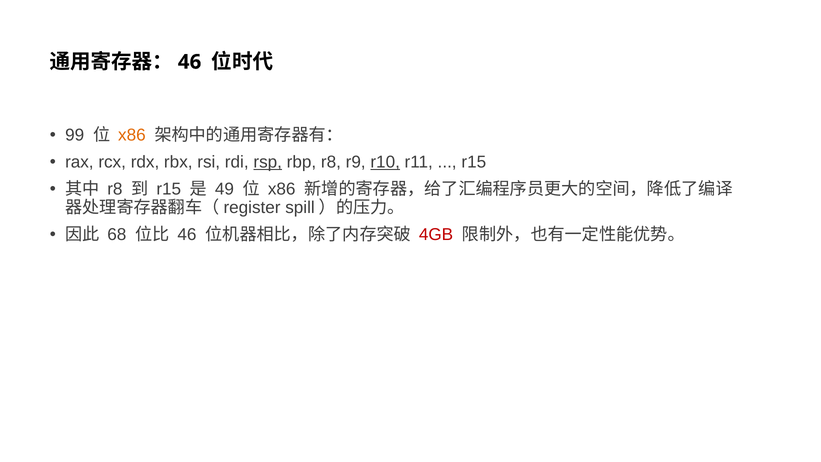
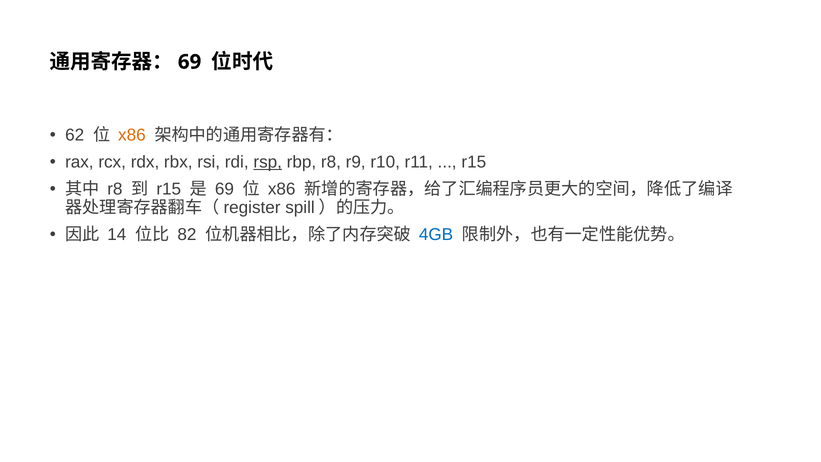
46 at (190, 62): 46 -> 69
99: 99 -> 62
r10 underline: present -> none
49 at (224, 189): 49 -> 69
68: 68 -> 14
46 at (187, 235): 46 -> 82
4GB colour: red -> blue
